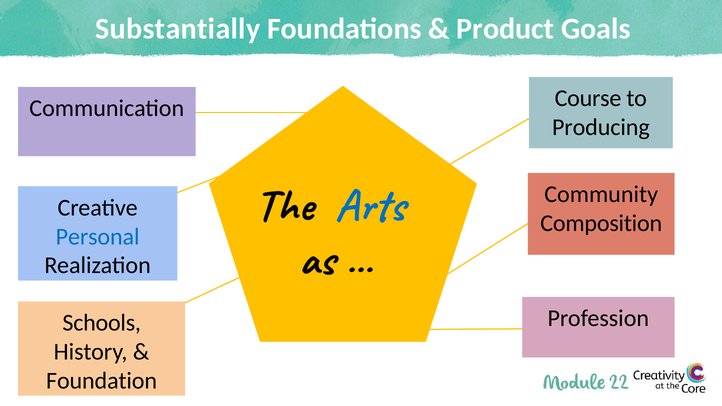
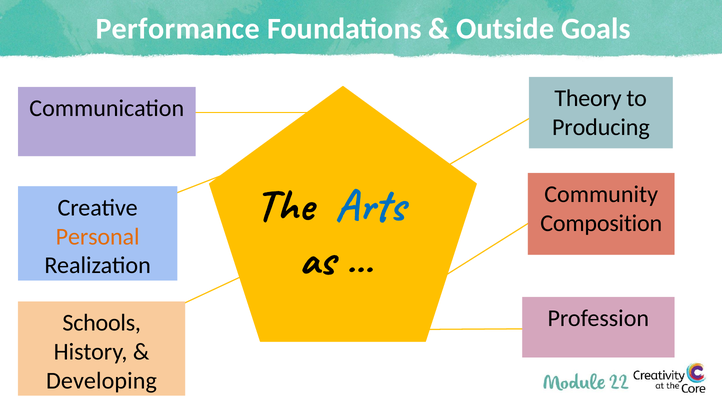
Substantially: Substantially -> Performance
Product: Product -> Outside
Course: Course -> Theory
Personal colour: blue -> orange
Foundation: Foundation -> Developing
